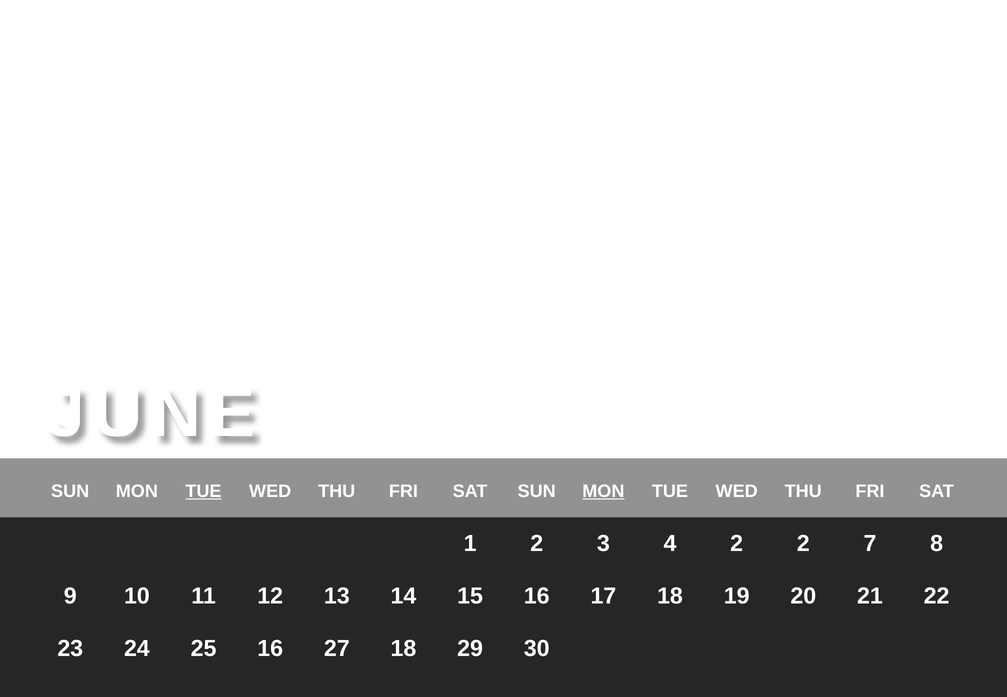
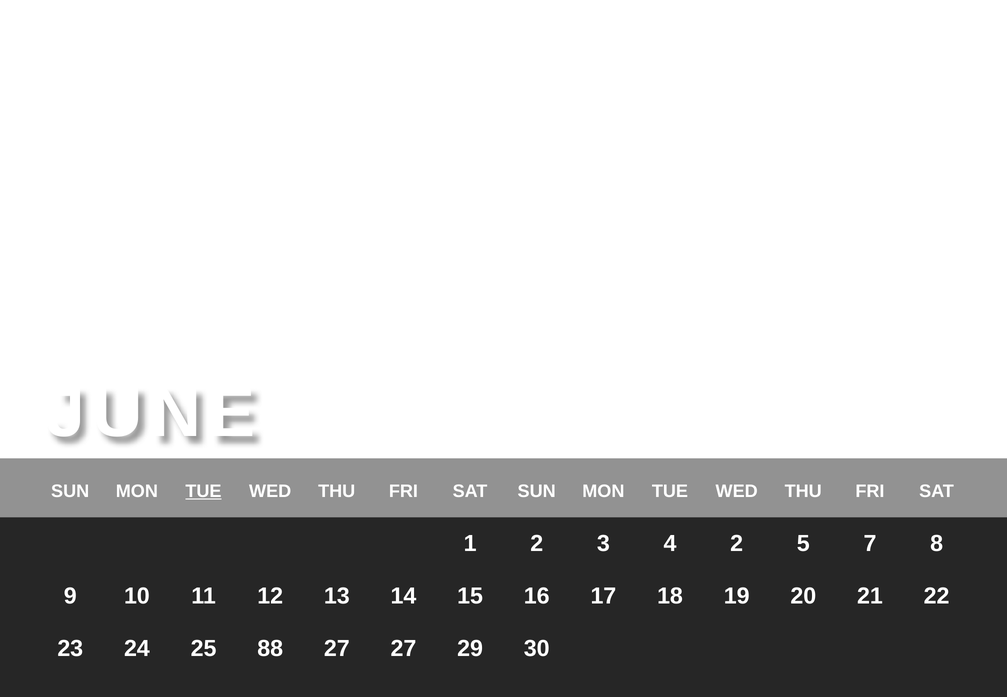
MON at (603, 491) underline: present -> none
2 2: 2 -> 5
25 16: 16 -> 88
27 18: 18 -> 27
